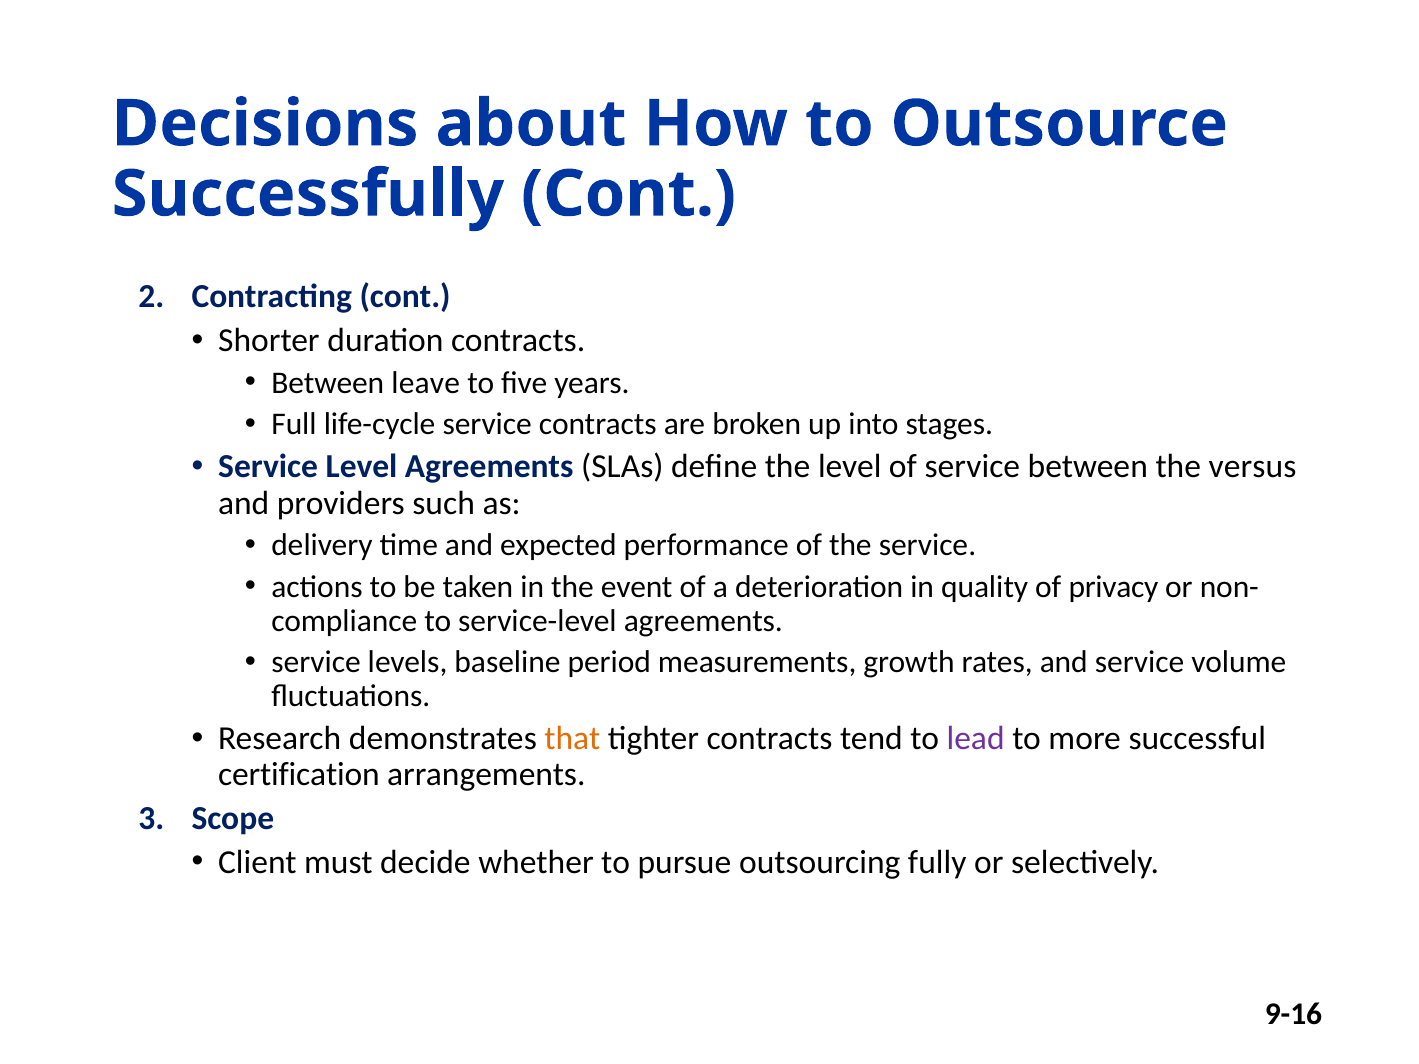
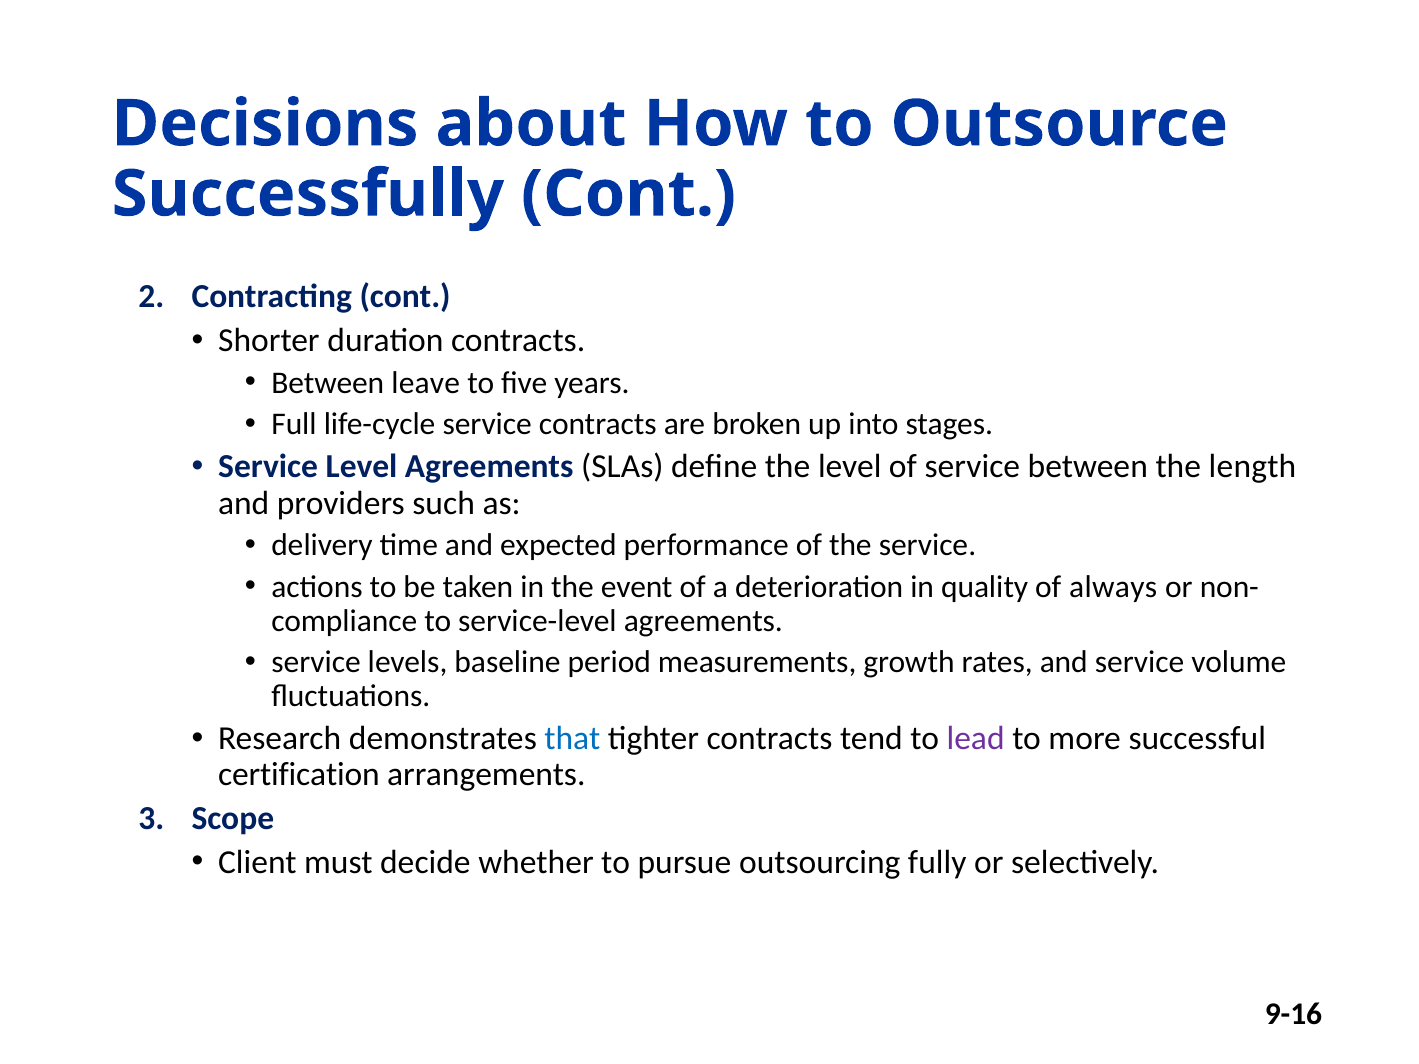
versus: versus -> length
privacy: privacy -> always
that colour: orange -> blue
